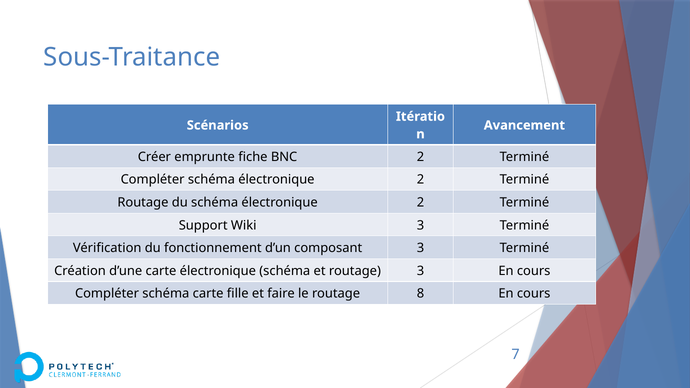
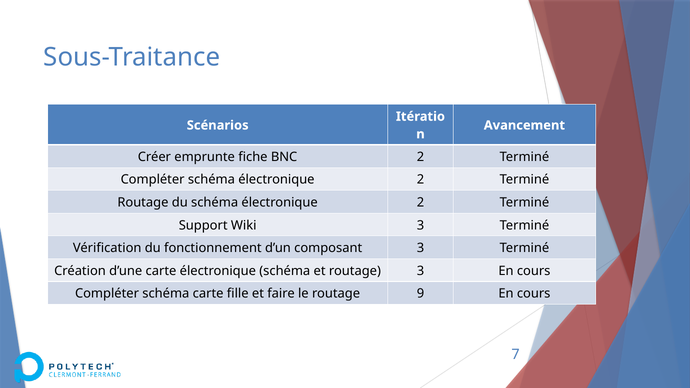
8: 8 -> 9
